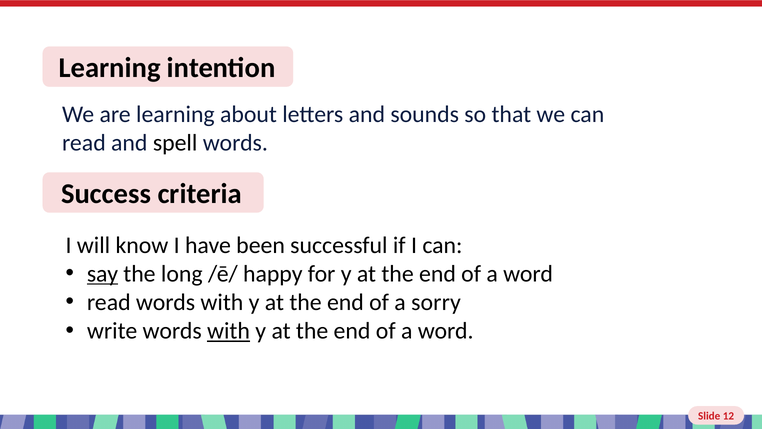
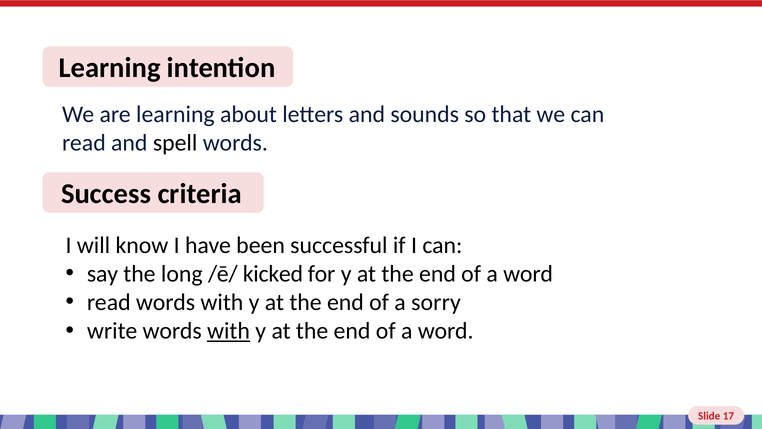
say underline: present -> none
happy: happy -> kicked
12: 12 -> 17
